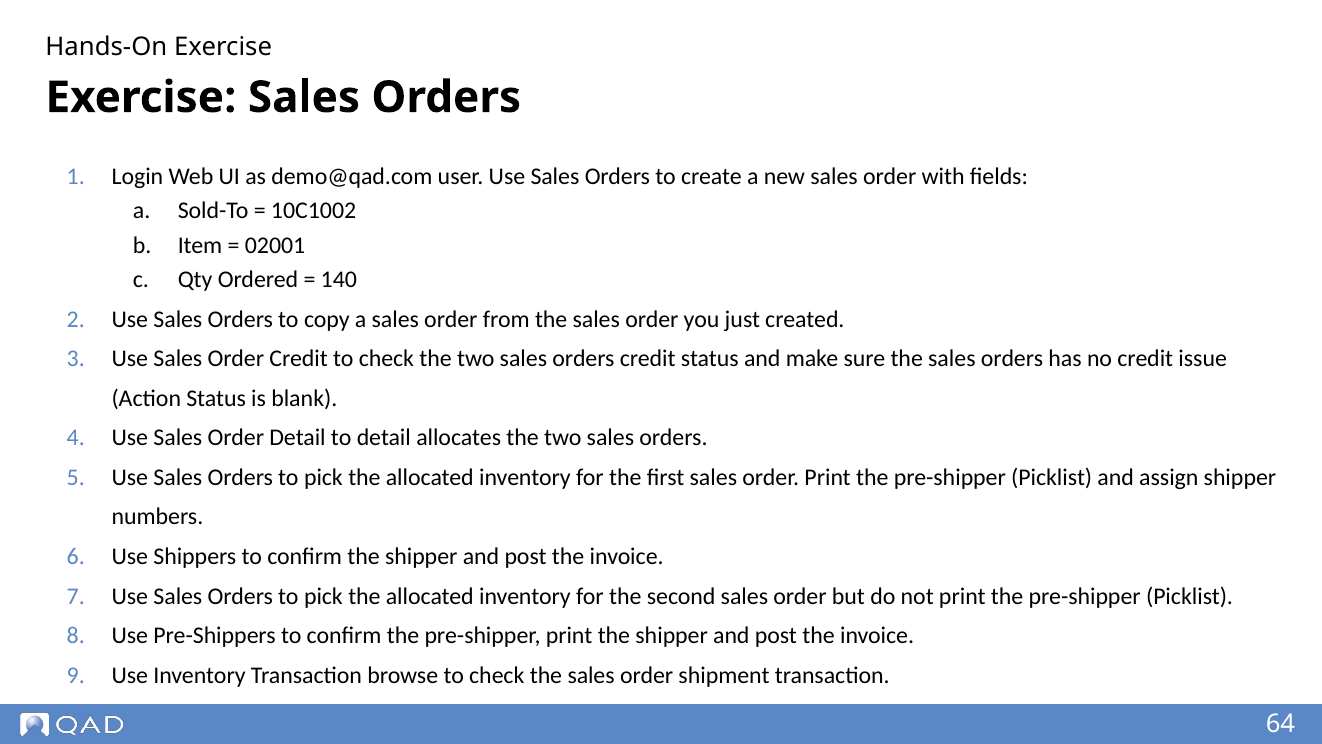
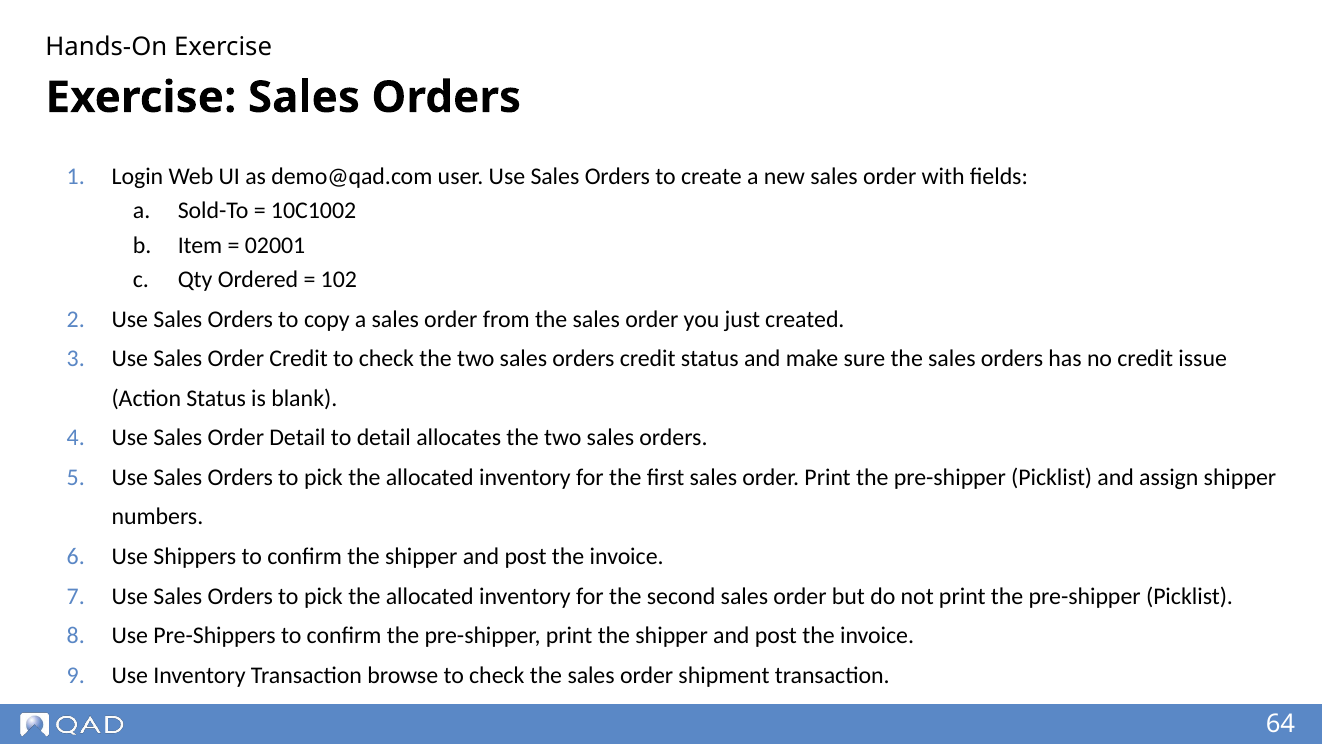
140: 140 -> 102
